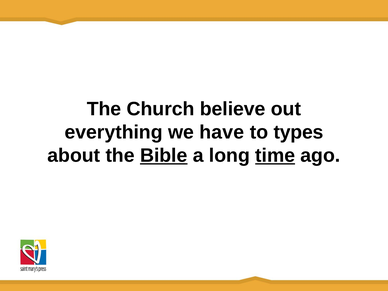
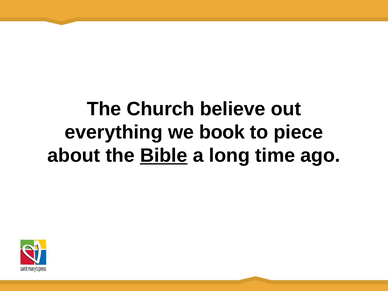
have: have -> book
types: types -> piece
time underline: present -> none
